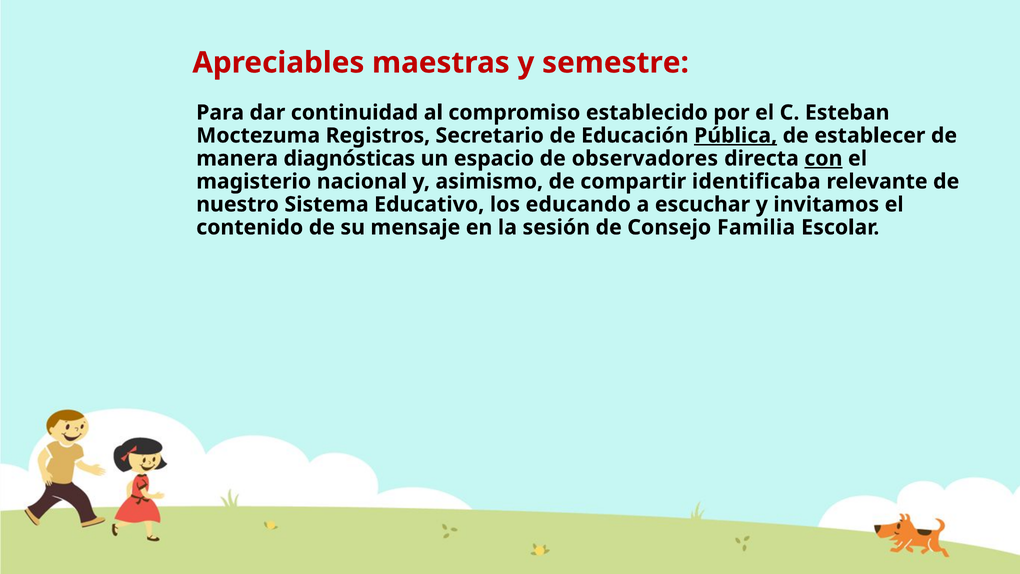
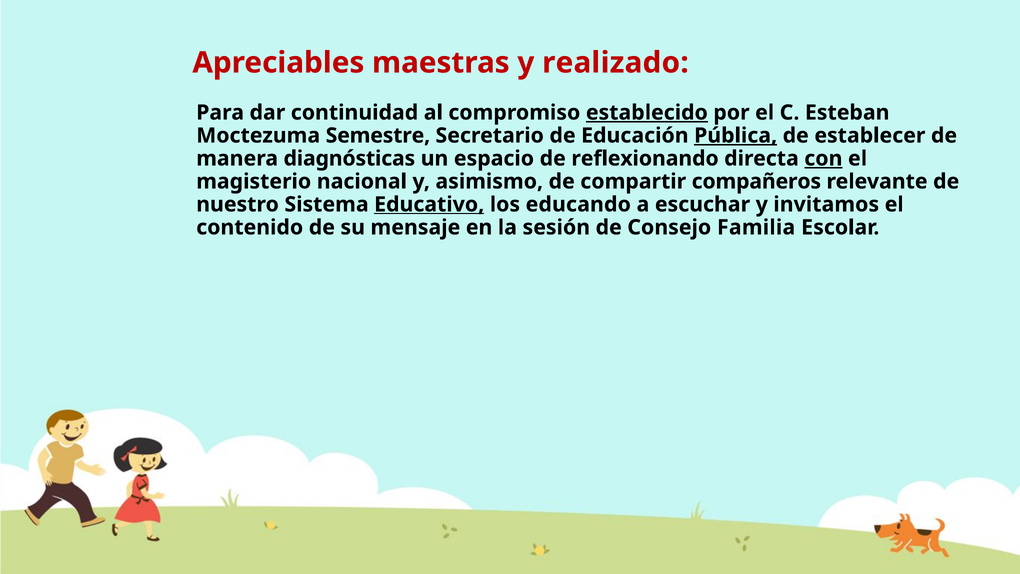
semestre: semestre -> realizado
establecido underline: none -> present
Registros: Registros -> Semestre
observadores: observadores -> reflexionando
identificaba: identificaba -> compañeros
Educativo underline: none -> present
